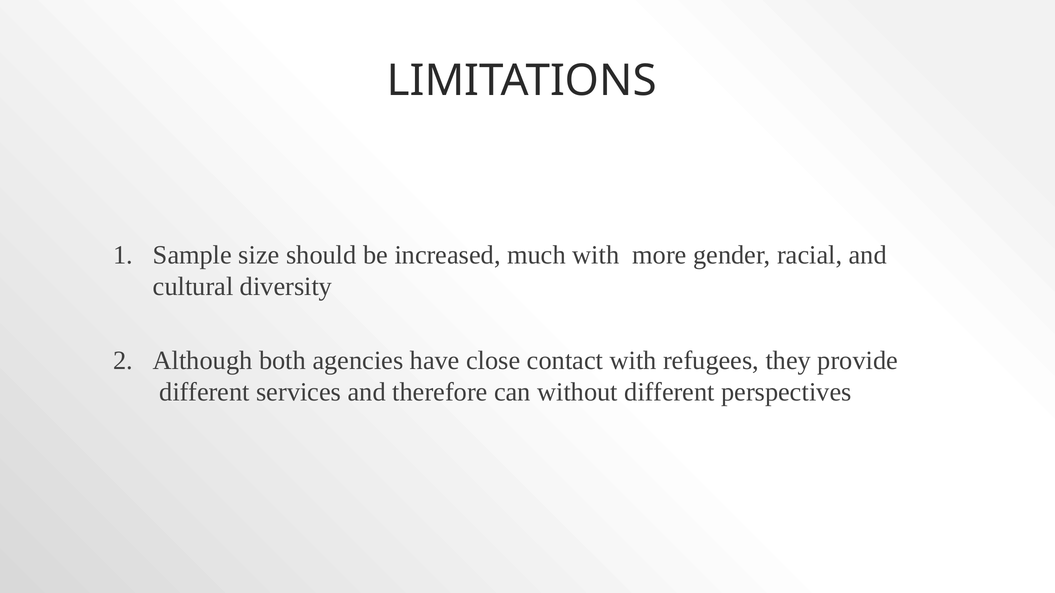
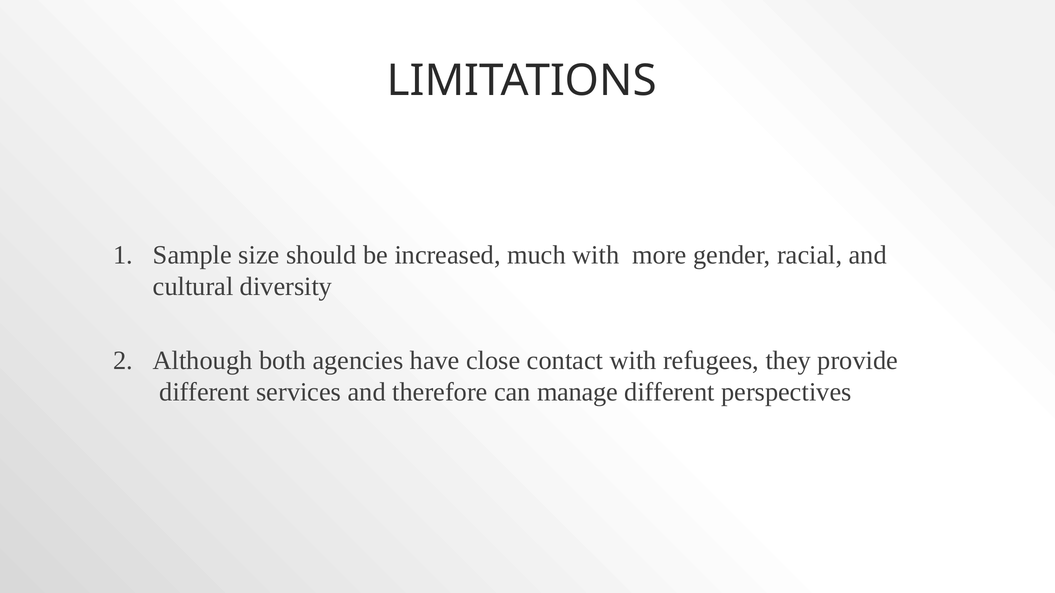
without: without -> manage
